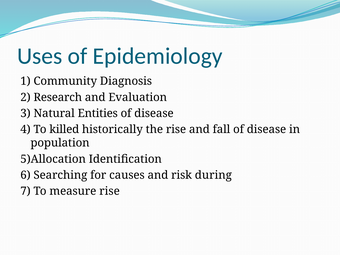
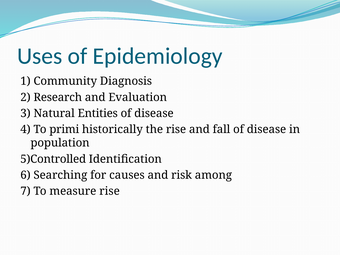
killed: killed -> primi
5)Allocation: 5)Allocation -> 5)Controlled
during: during -> among
